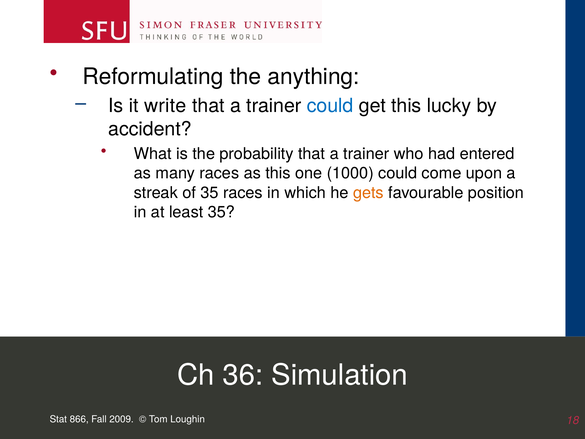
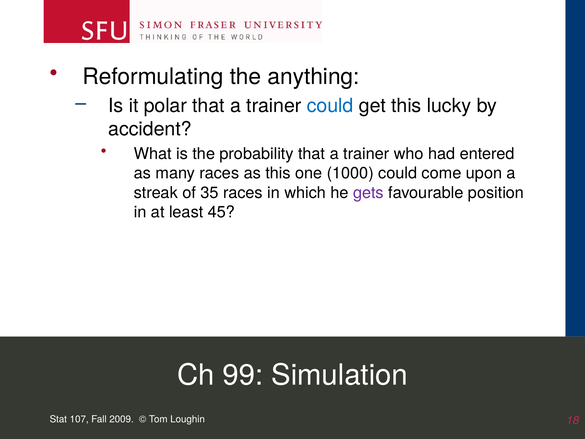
write: write -> polar
gets colour: orange -> purple
least 35: 35 -> 45
36: 36 -> 99
866: 866 -> 107
